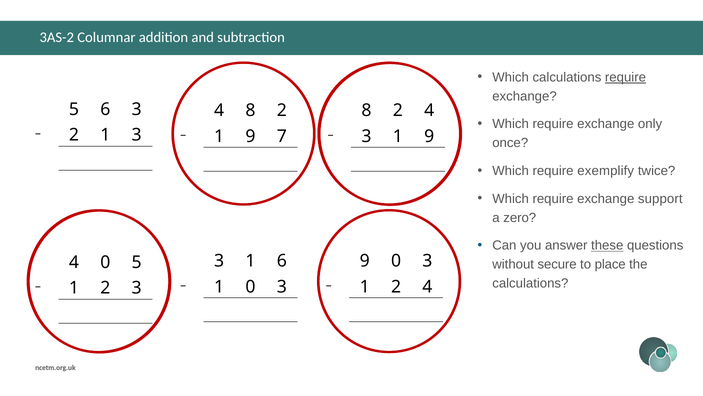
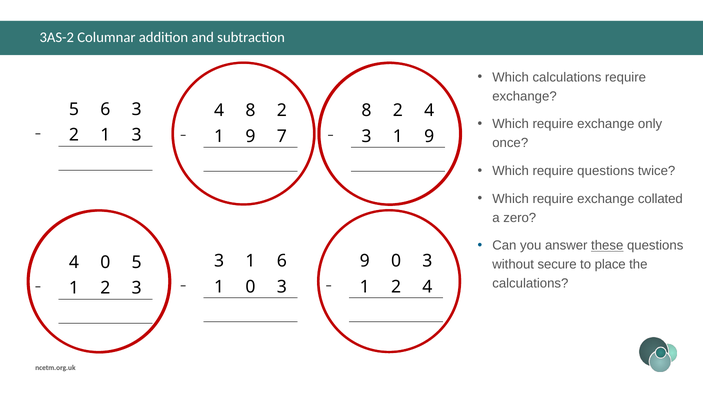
require at (625, 77) underline: present -> none
require exemplify: exemplify -> questions
support: support -> collated
